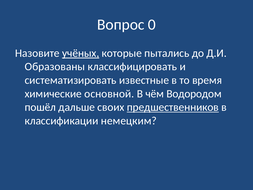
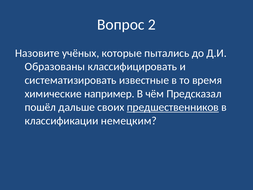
0: 0 -> 2
учёных underline: present -> none
основной: основной -> например
Водородом: Водородом -> Предсказал
